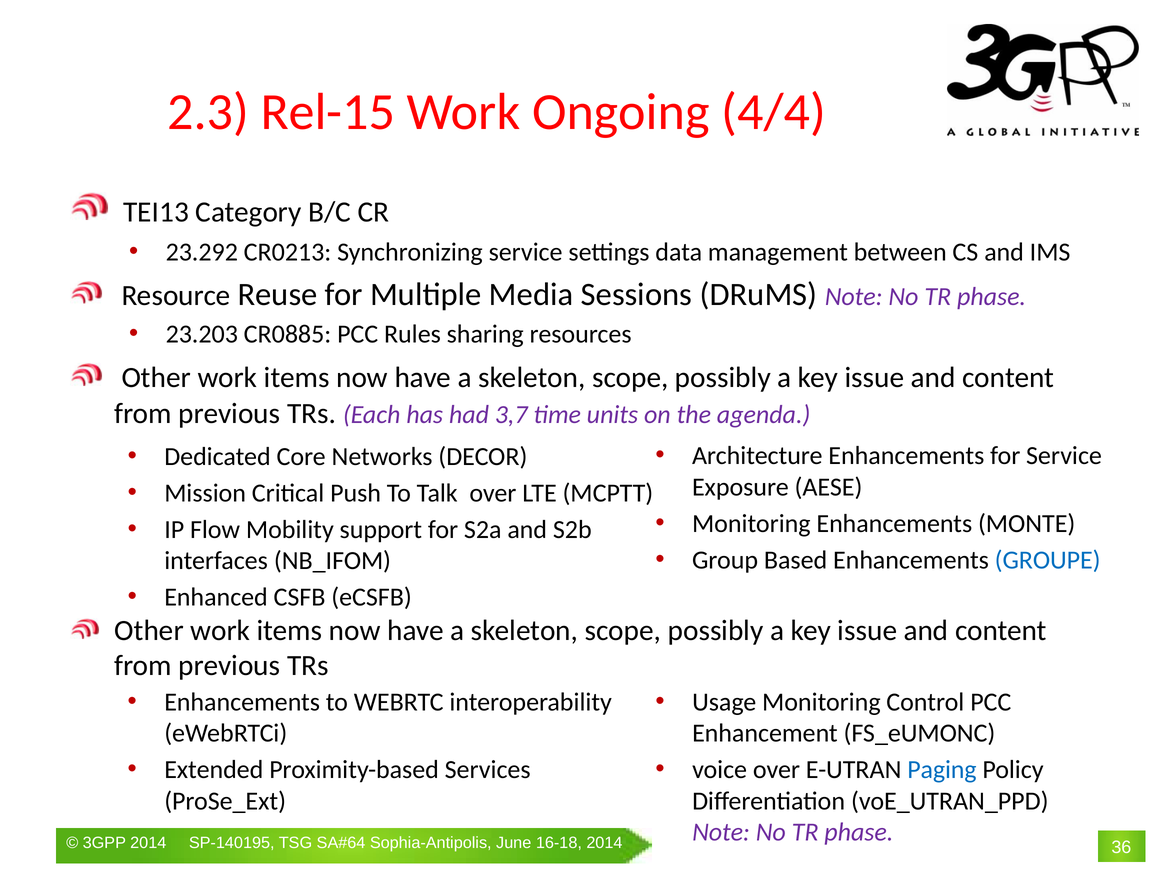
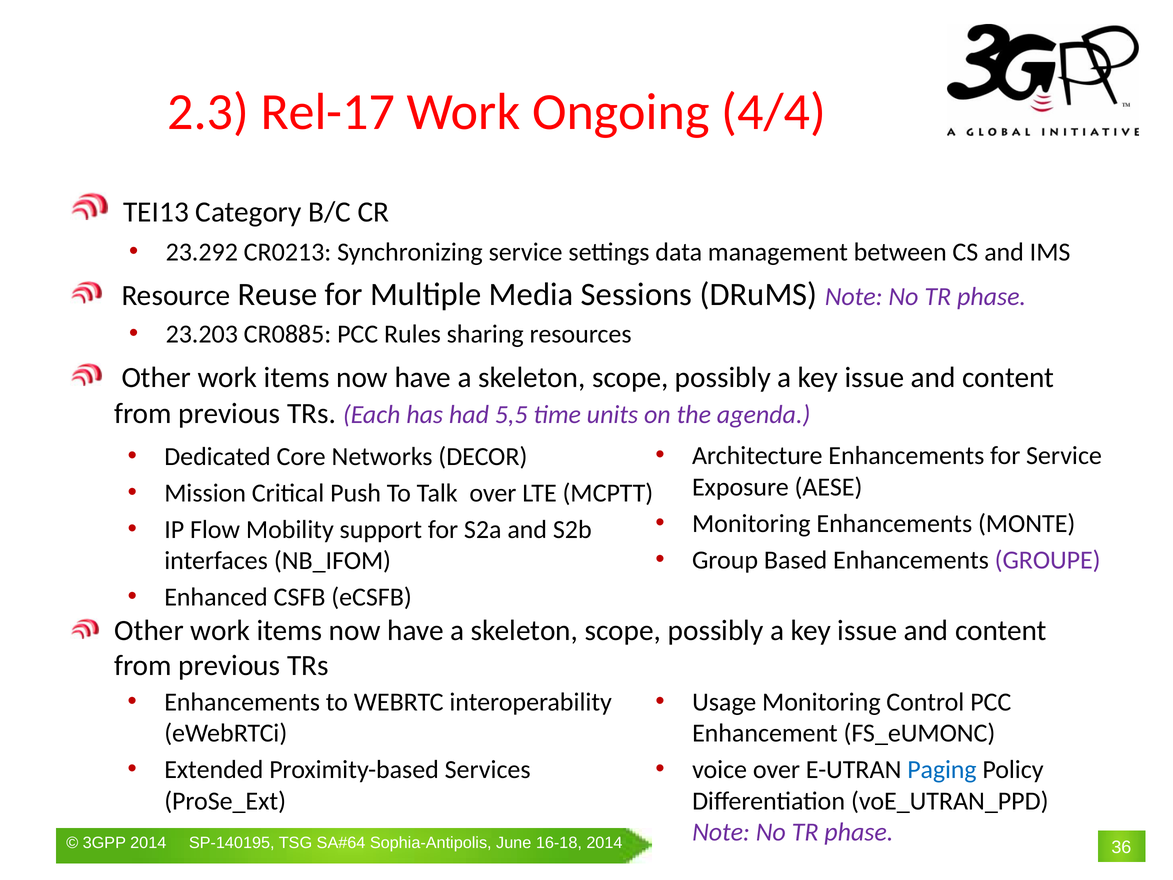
Rel-15: Rel-15 -> Rel-17
3,7: 3,7 -> 5,5
GROUPE colour: blue -> purple
